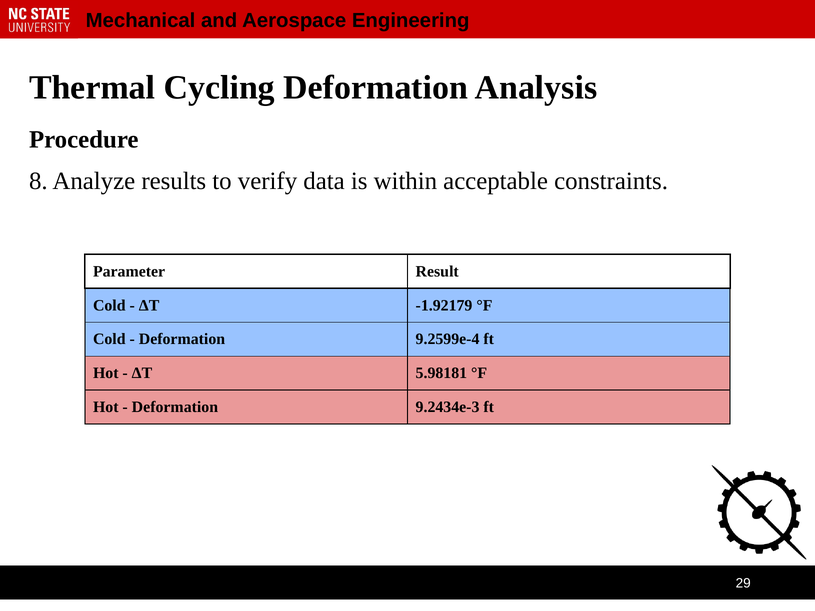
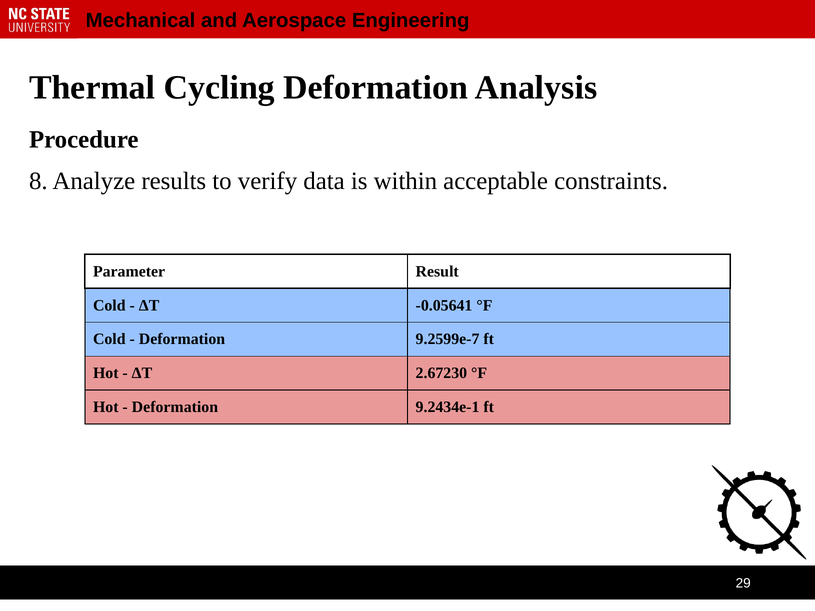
-1.92179: -1.92179 -> -0.05641
9.2599e-4: 9.2599e-4 -> 9.2599e-7
5.98181: 5.98181 -> 2.67230
9.2434e-3: 9.2434e-3 -> 9.2434e-1
